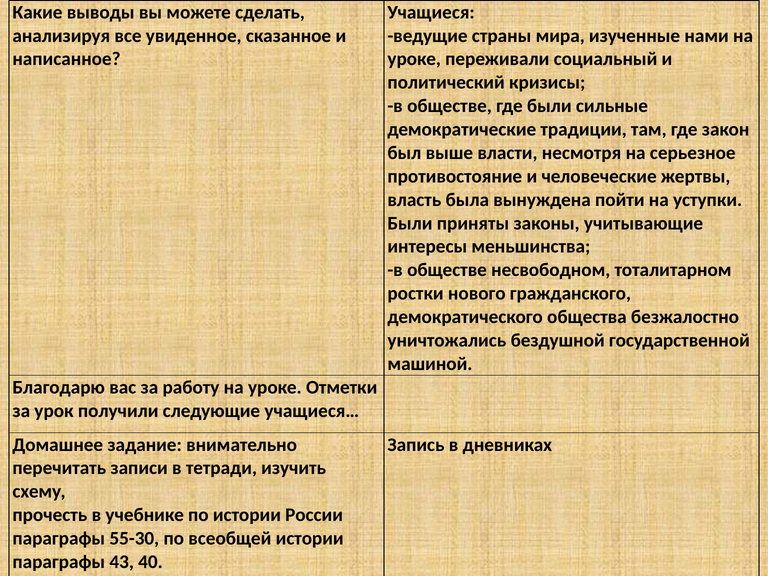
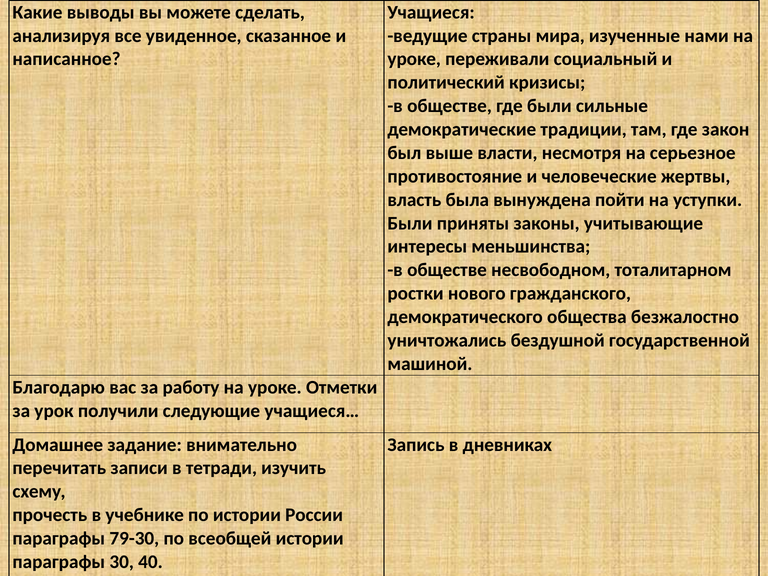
55-30: 55-30 -> 79-30
43: 43 -> 30
